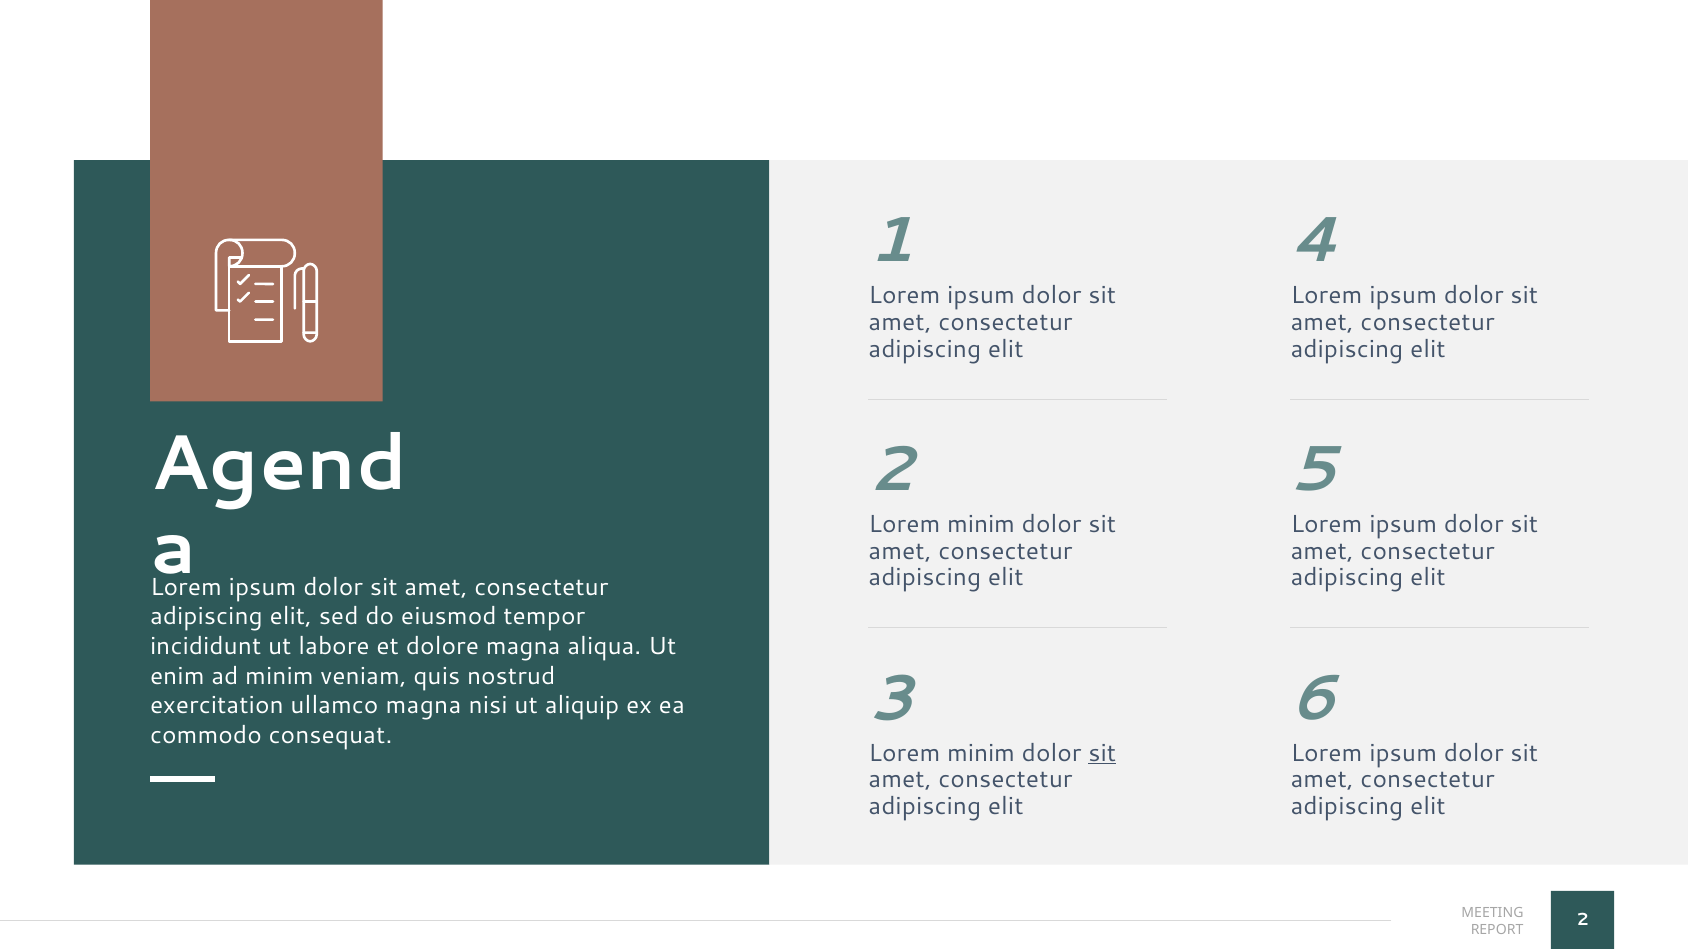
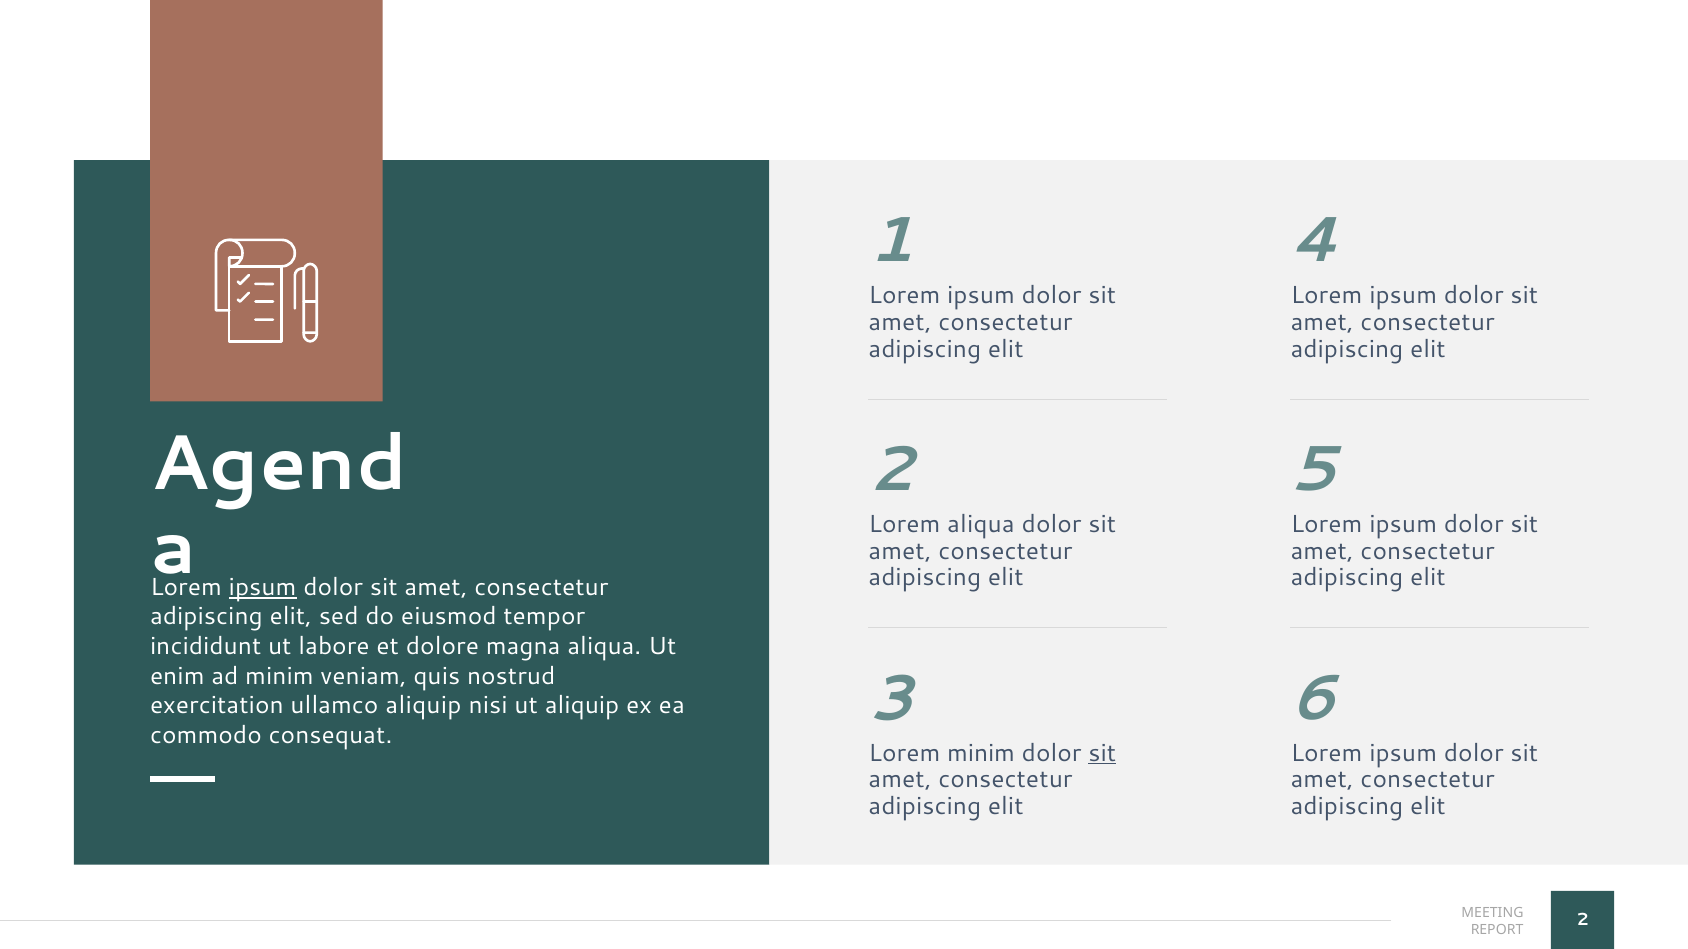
minim at (981, 525): minim -> aliqua
ipsum at (263, 588) underline: none -> present
ullamco magna: magna -> aliquip
